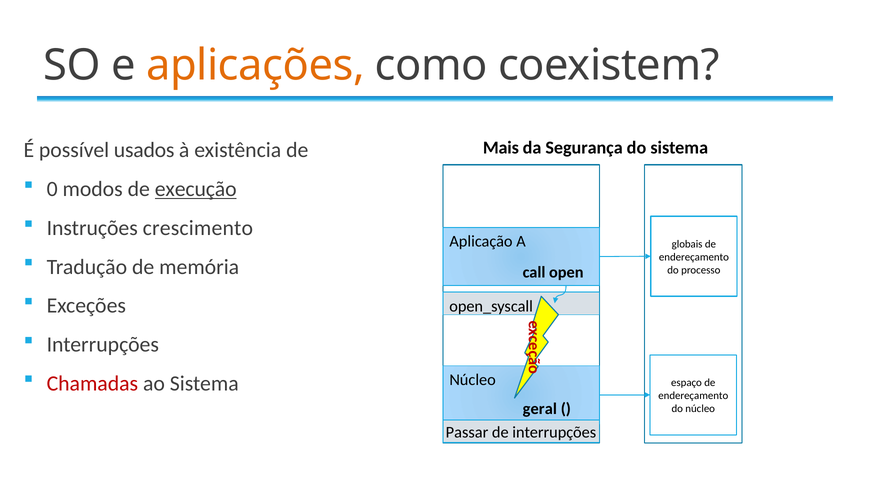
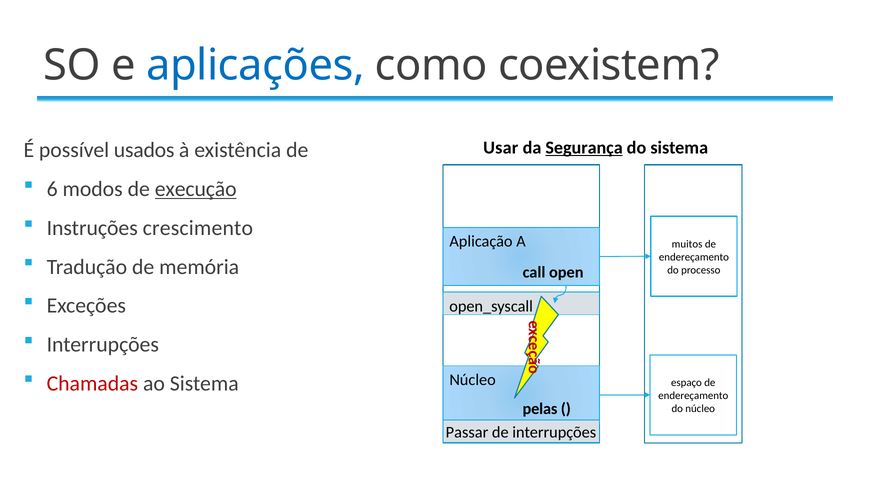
aplicações colour: orange -> blue
Mais: Mais -> Usar
Segurança underline: none -> present
0: 0 -> 6
globais: globais -> muitos
geral: geral -> pelas
